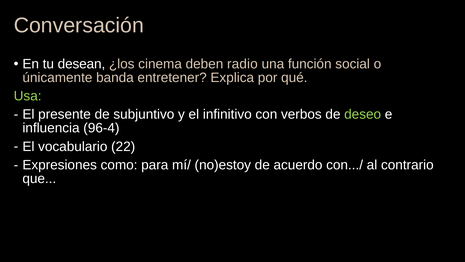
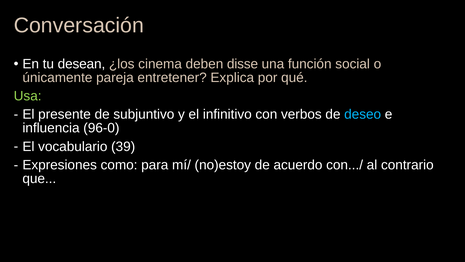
radio: radio -> disse
banda: banda -> pareja
deseo colour: light green -> light blue
96-4: 96-4 -> 96-0
22: 22 -> 39
